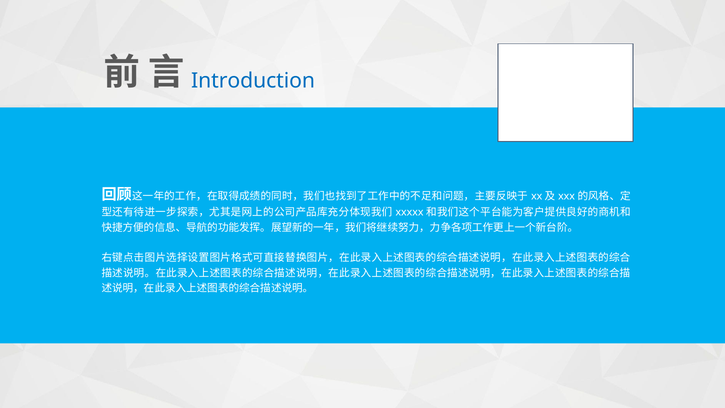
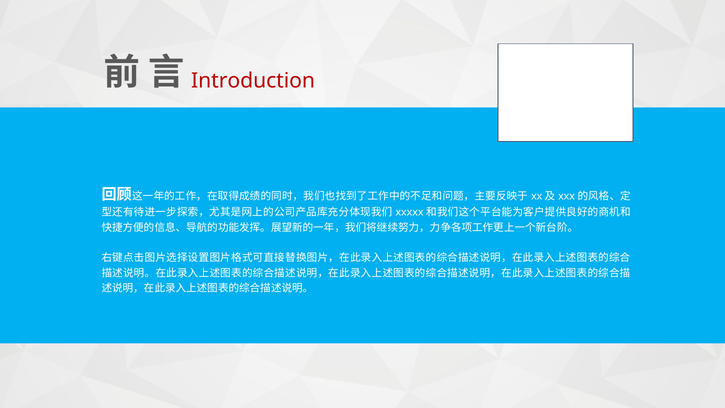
Introduction colour: blue -> red
